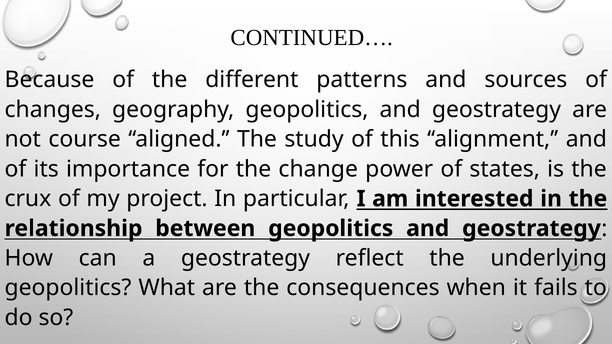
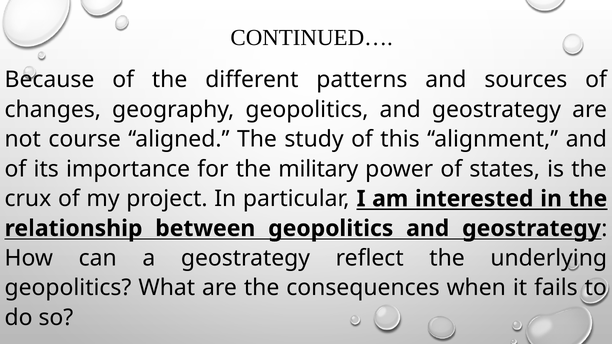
change: change -> military
